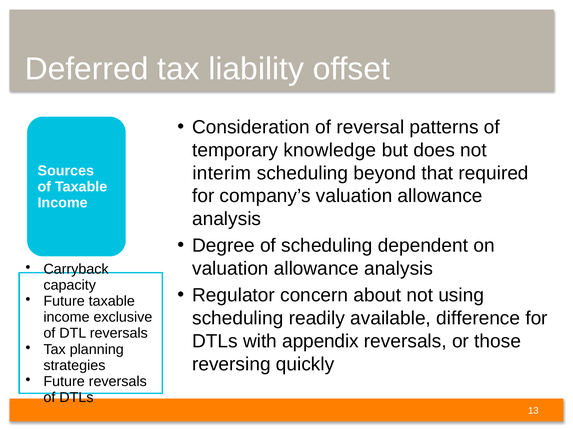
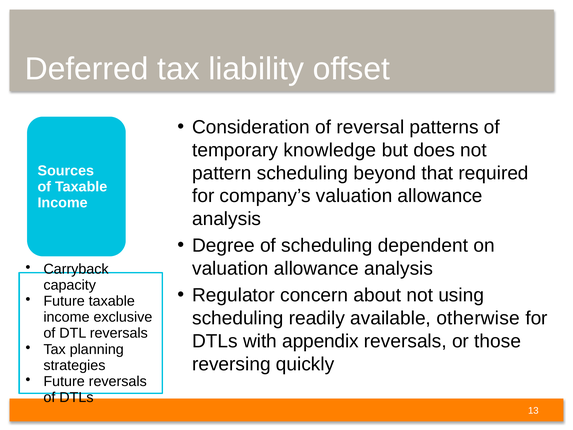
interim: interim -> pattern
difference: difference -> otherwise
